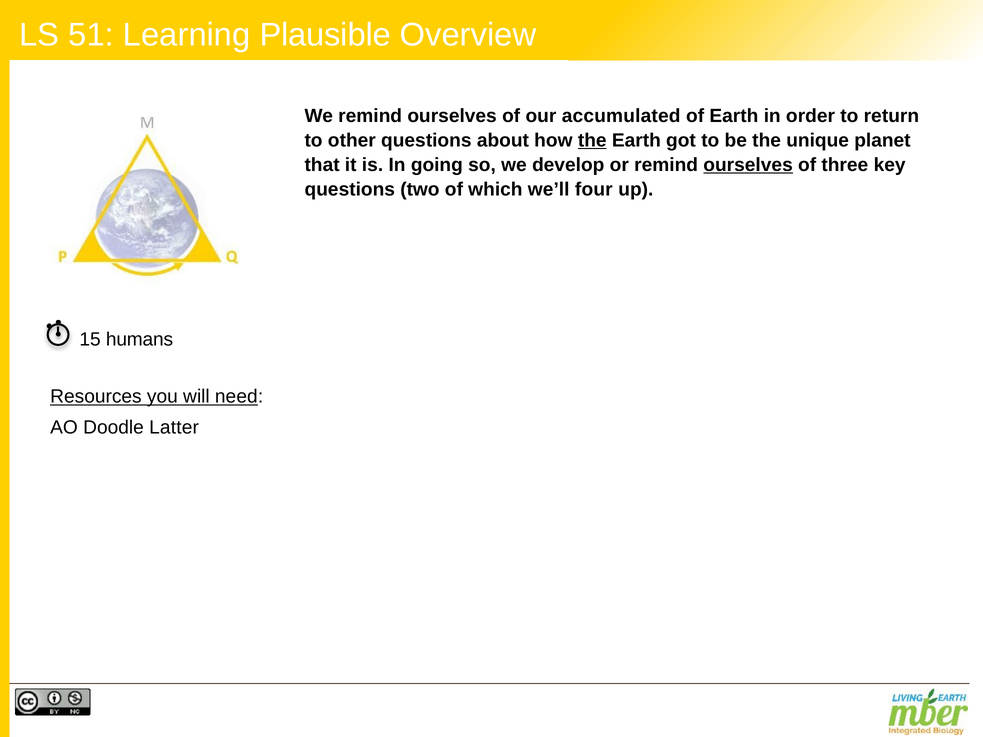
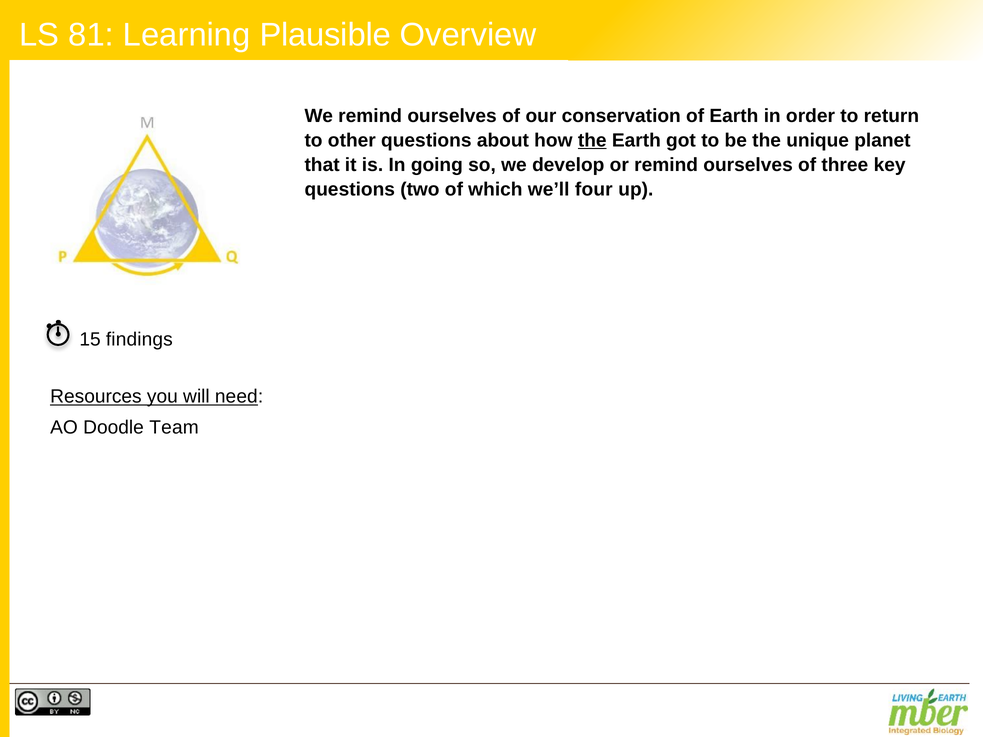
51: 51 -> 81
accumulated: accumulated -> conservation
ourselves at (748, 165) underline: present -> none
humans: humans -> findings
Latter: Latter -> Team
